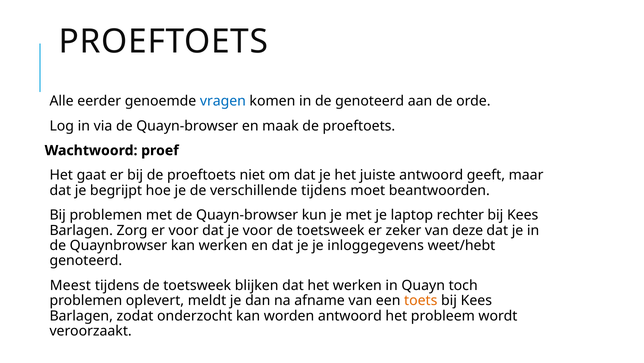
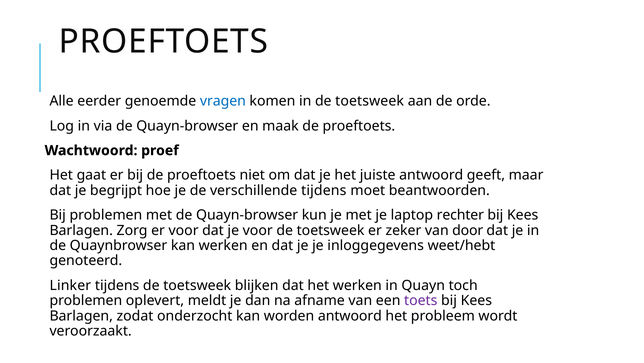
in de genoteerd: genoteerd -> toetsweek
deze: deze -> door
Meest: Meest -> Linker
toets colour: orange -> purple
